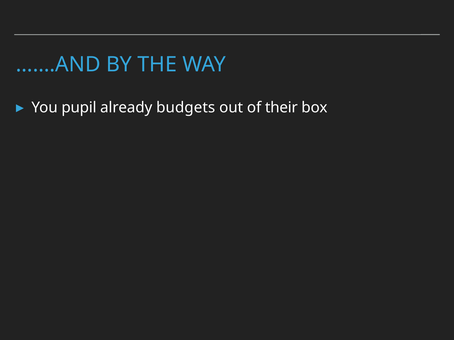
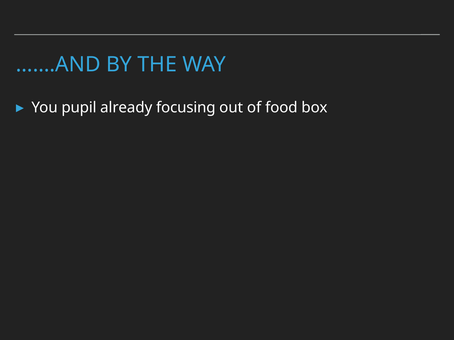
budgets: budgets -> focusing
their: their -> food
